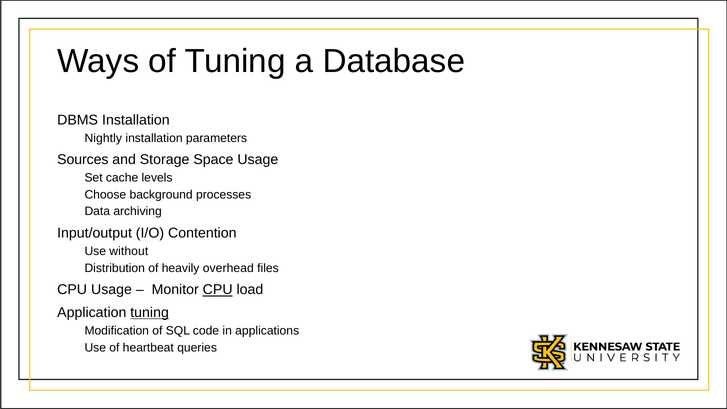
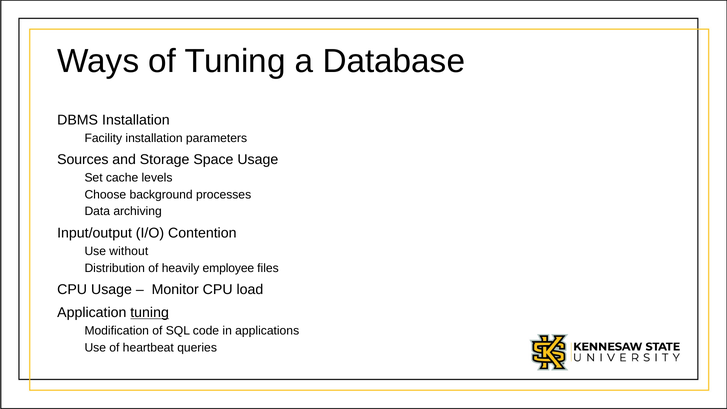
Nightly: Nightly -> Facility
overhead: overhead -> employee
CPU at (218, 290) underline: present -> none
